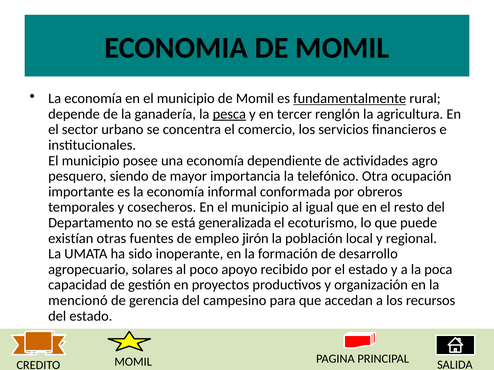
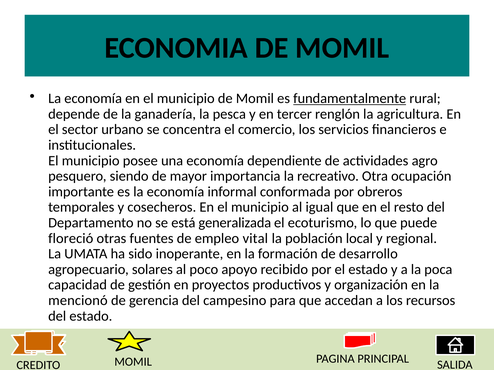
pesca underline: present -> none
telefónico: telefónico -> recreativo
existían: existían -> floreció
jirón: jirón -> vital
